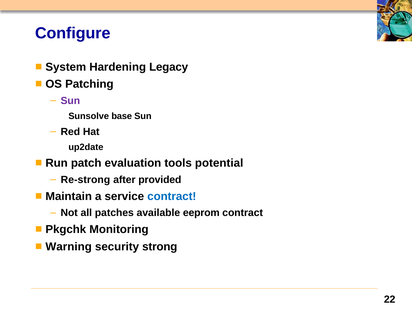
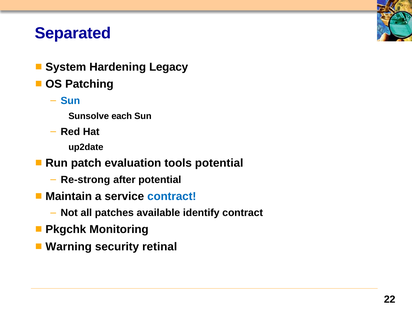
Configure: Configure -> Separated
Sun at (70, 101) colour: purple -> blue
base: base -> each
after provided: provided -> potential
eeprom: eeprom -> identify
strong: strong -> retinal
